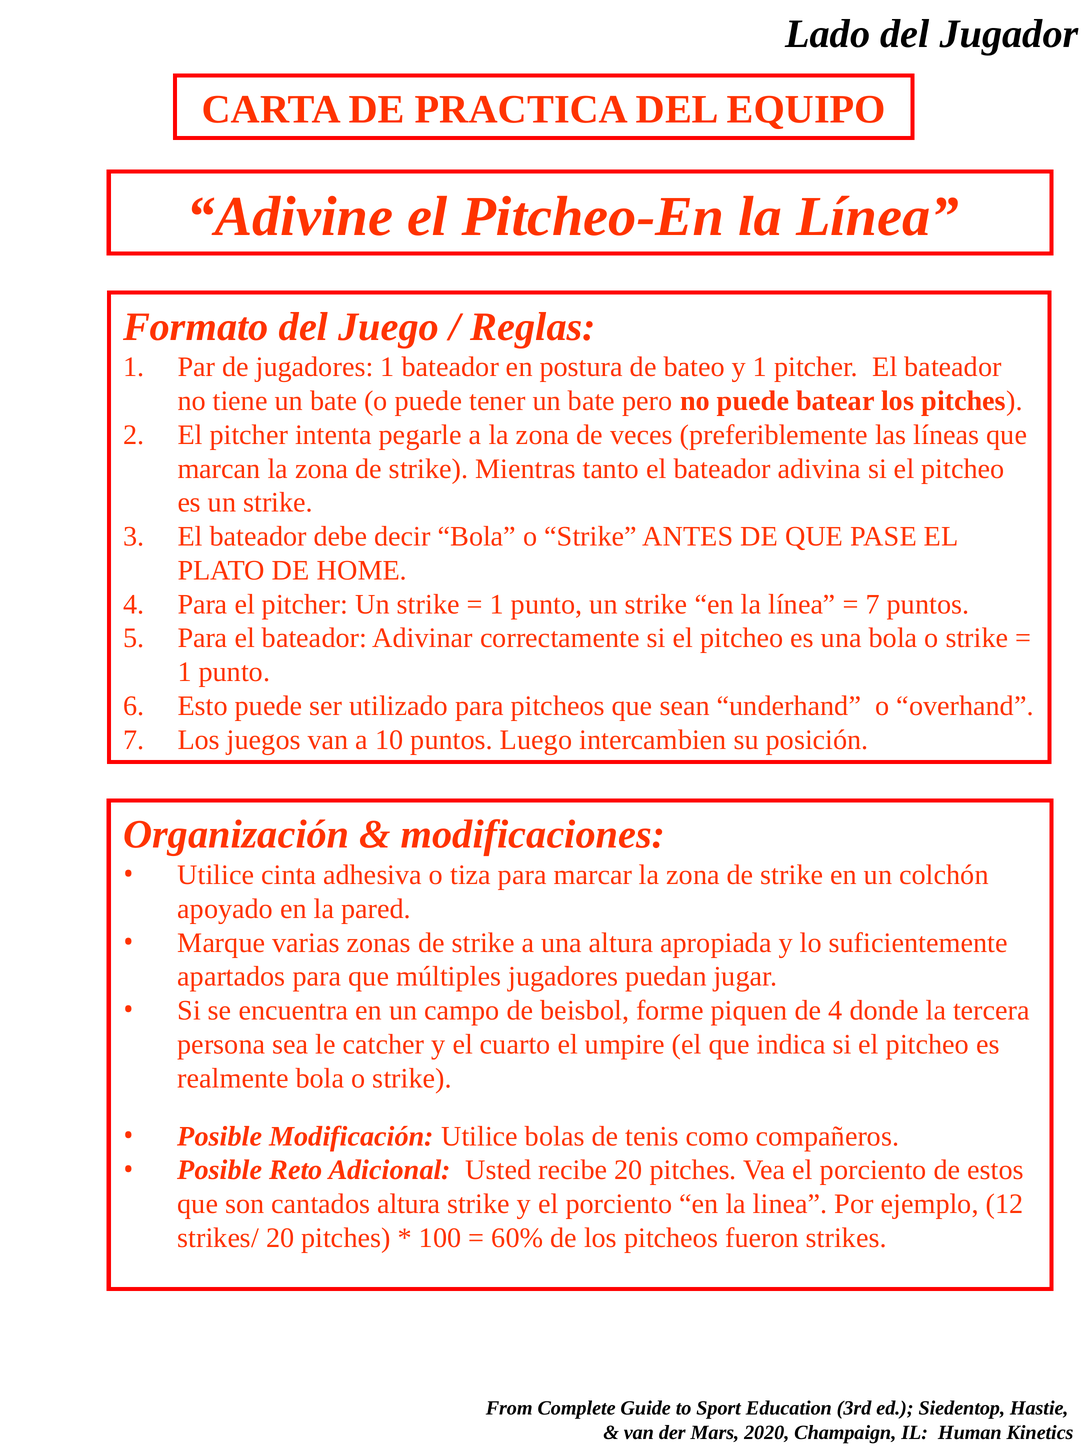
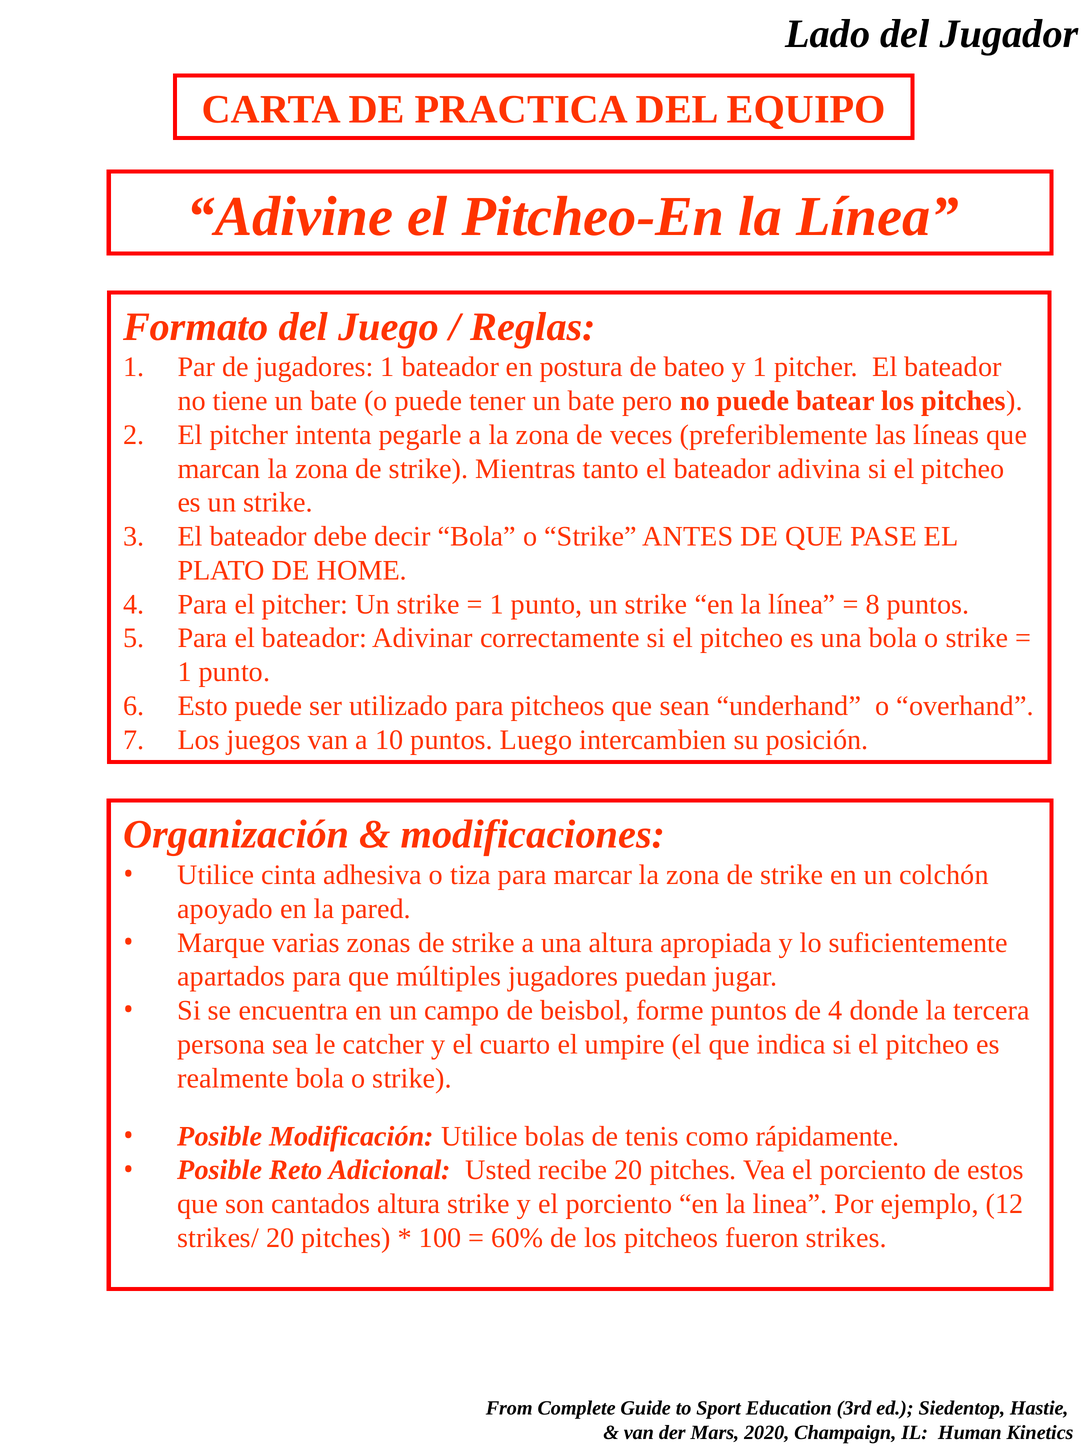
7 at (873, 604): 7 -> 8
forme piquen: piquen -> puntos
compañeros: compañeros -> rápidamente
